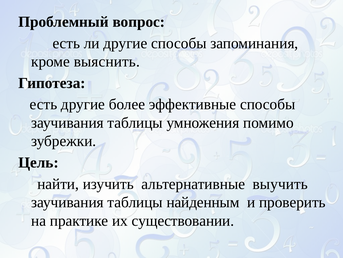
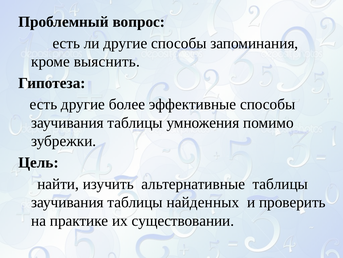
альтернативные выучить: выучить -> таблицы
найденным: найденным -> найденных
